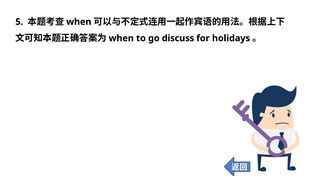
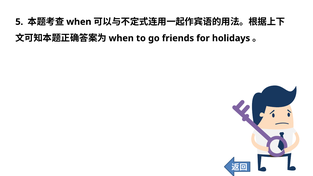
discuss: discuss -> friends
